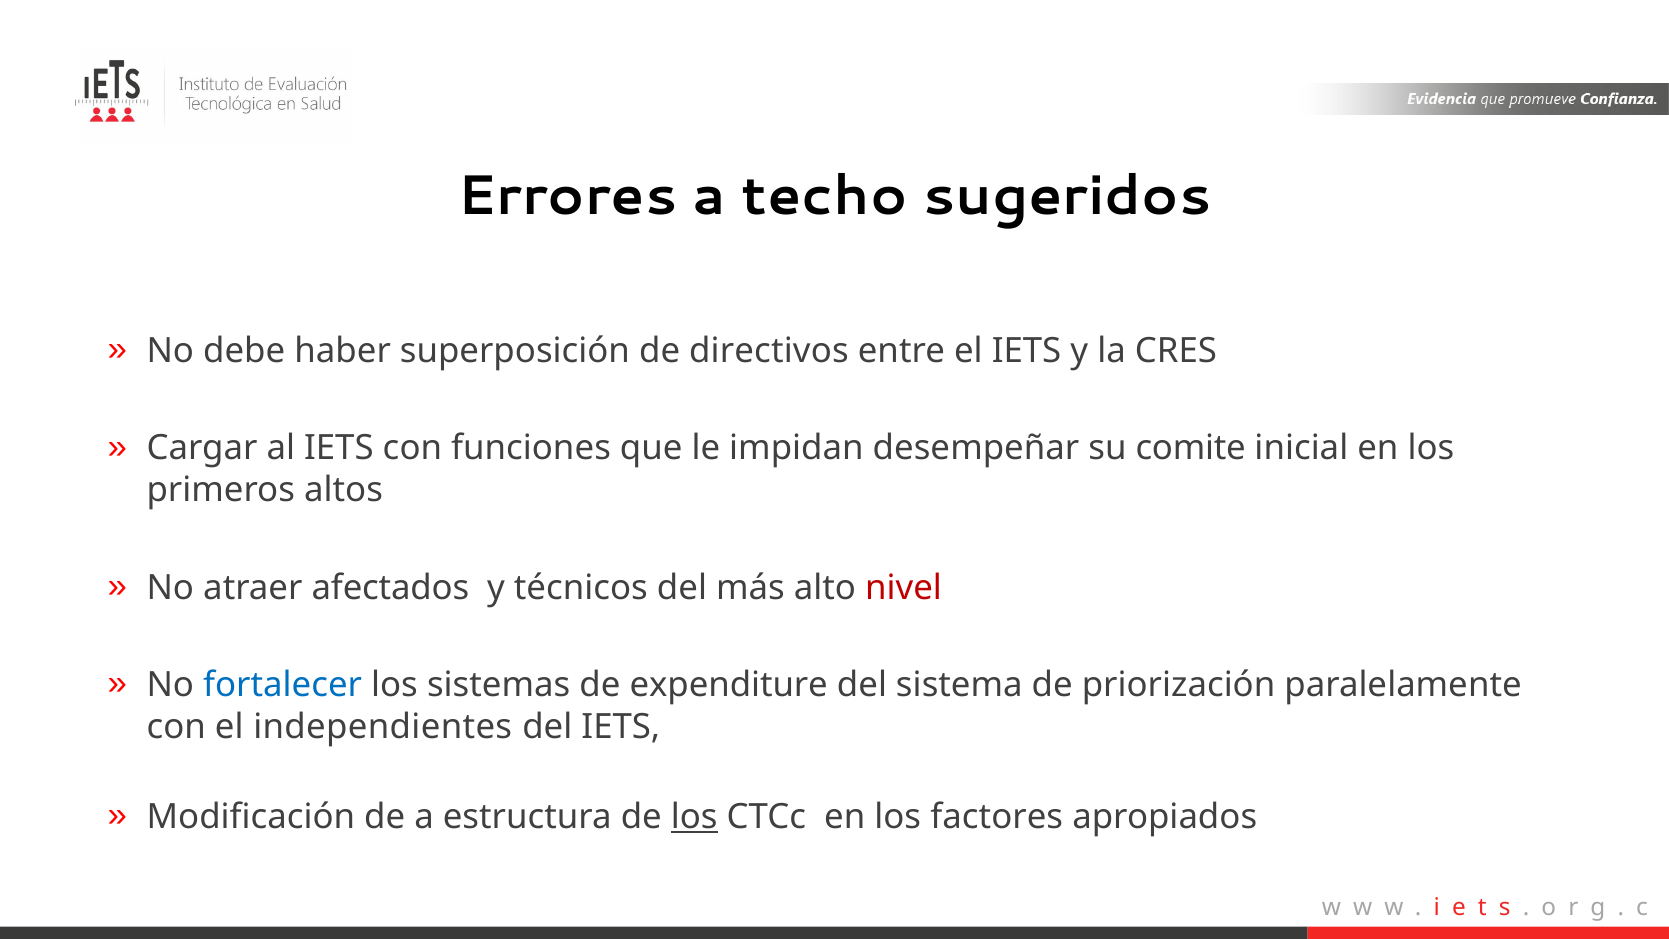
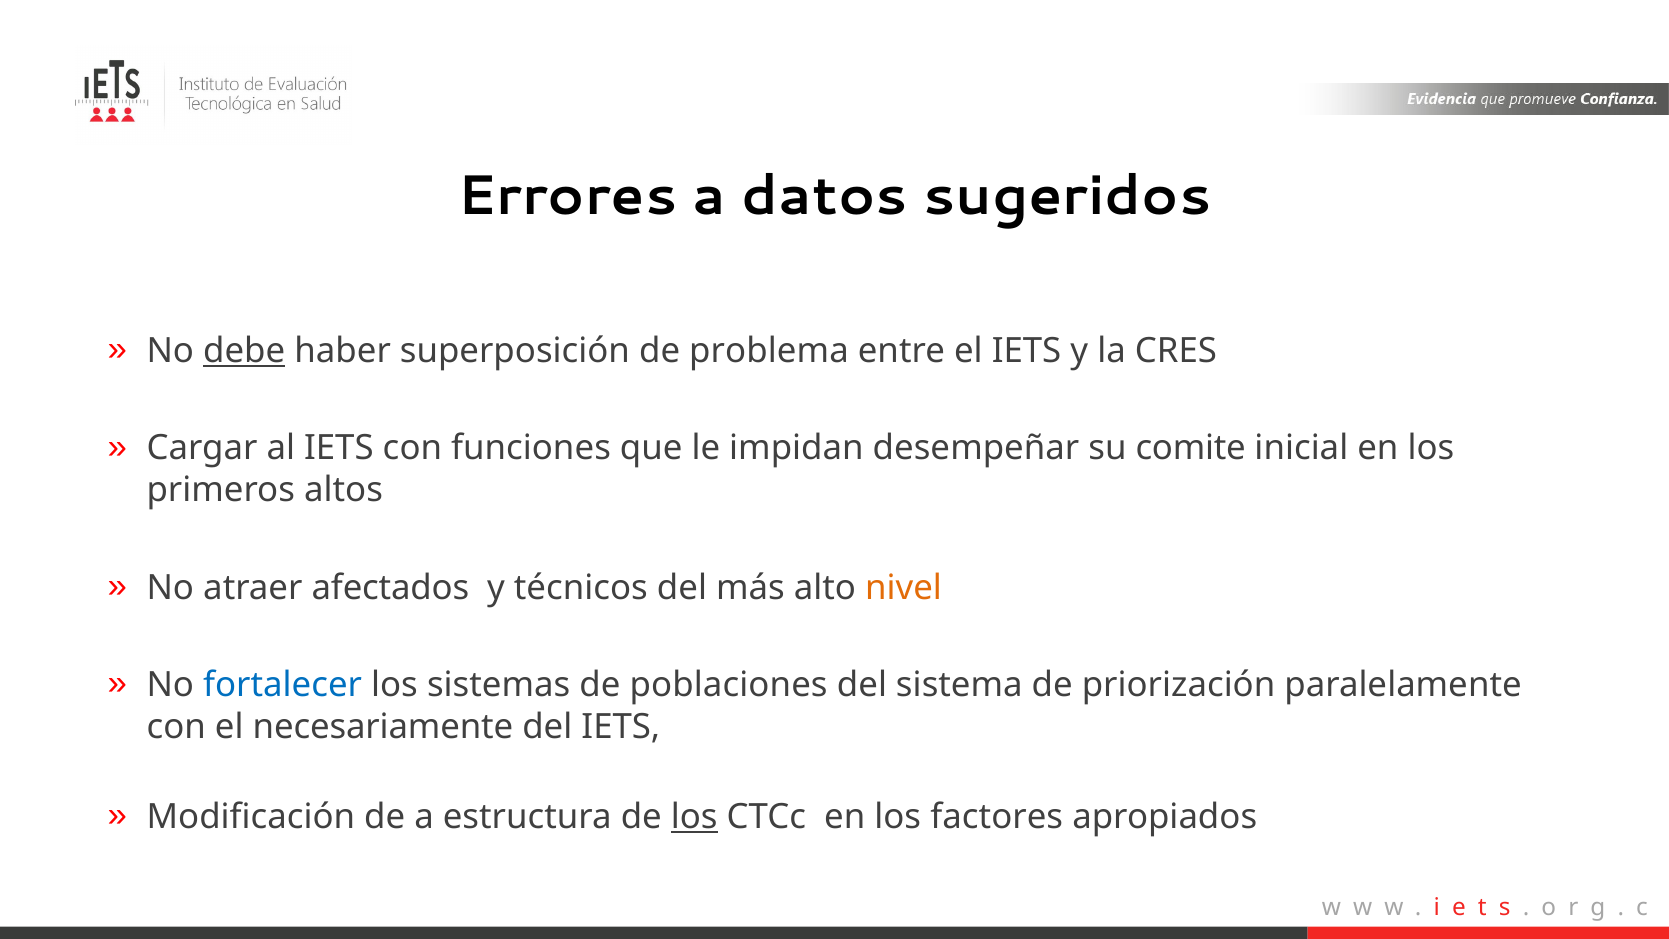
techo: techo -> datos
debe underline: none -> present
directivos: directivos -> problema
nivel colour: red -> orange
expenditure: expenditure -> poblaciones
independientes: independientes -> necesariamente
